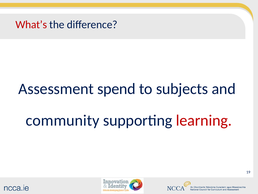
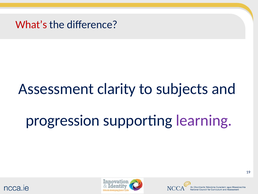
spend: spend -> clarity
community: community -> progression
learning colour: red -> purple
